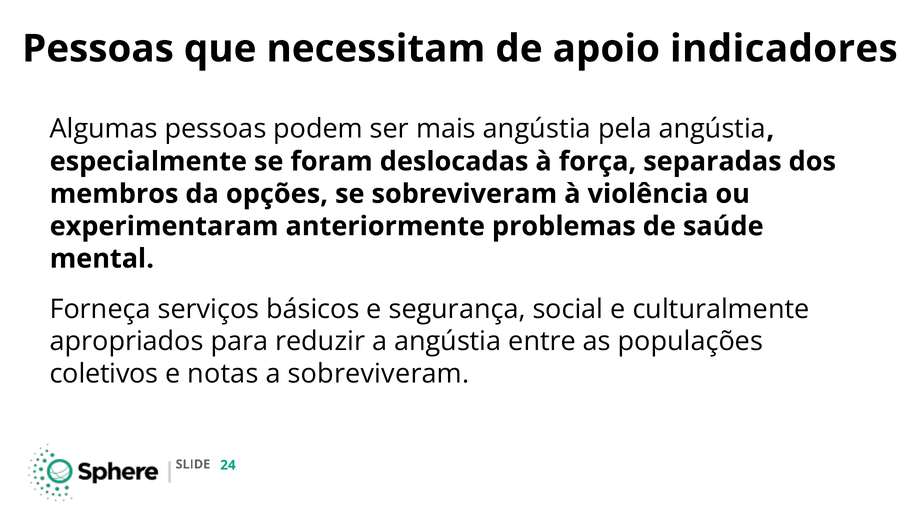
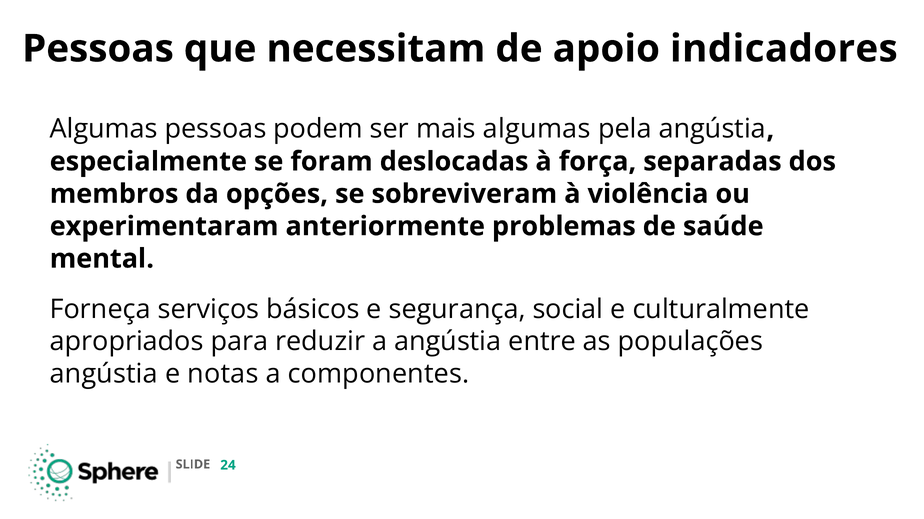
mais angústia: angústia -> algumas
coletivos at (104, 375): coletivos -> angústia
a sobreviveram: sobreviveram -> componentes
